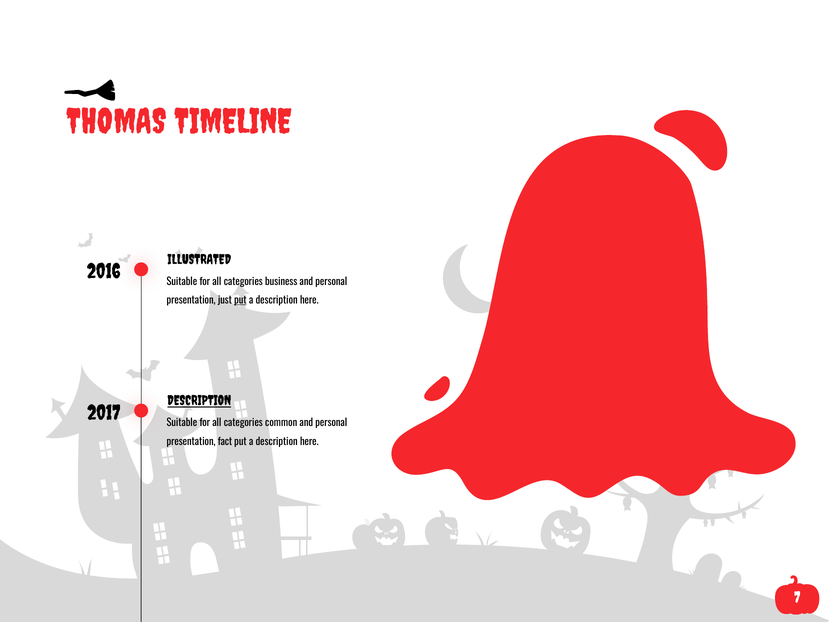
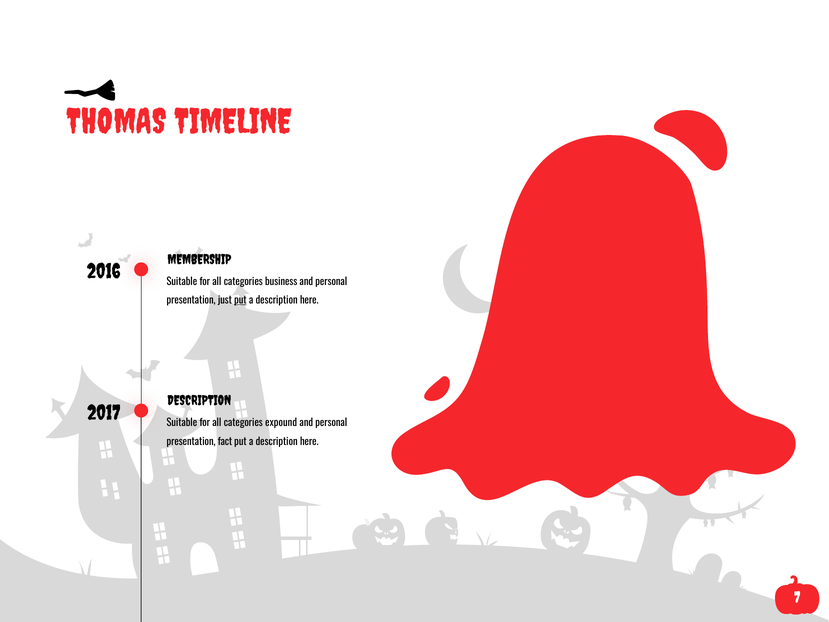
ILLUSTRATED: ILLUSTRATED -> MEMBERSHIP
DESCRIPTION at (199, 401) underline: present -> none
common: common -> expound
